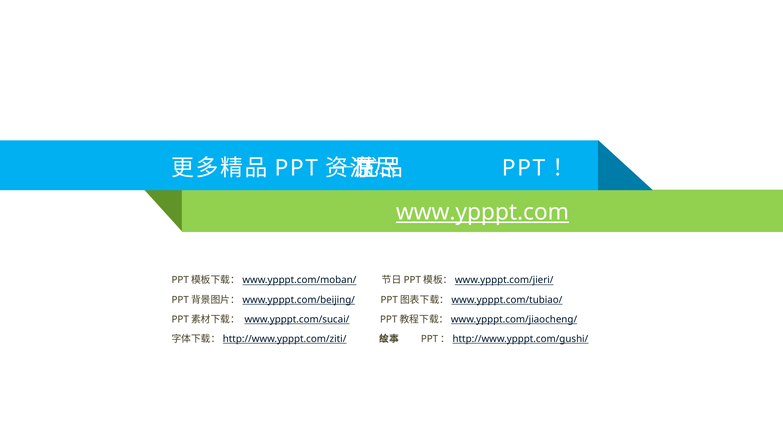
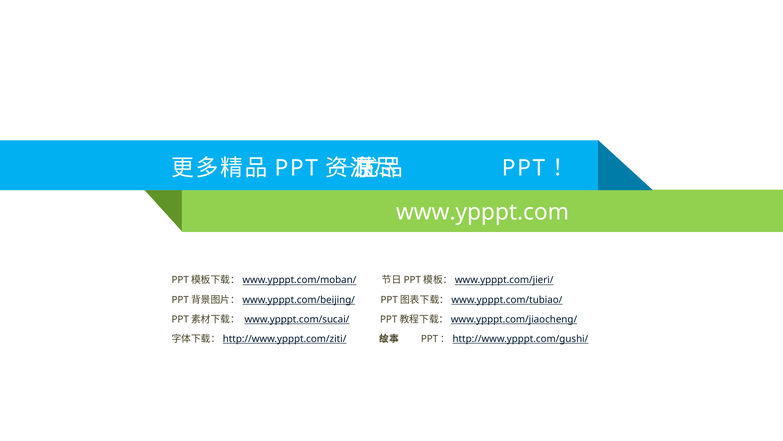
www.ypppt.com underline: present -> none
